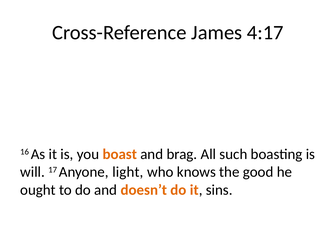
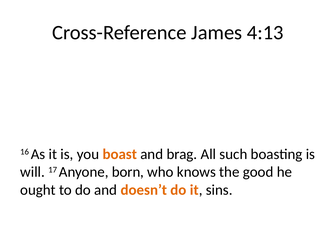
4:17: 4:17 -> 4:13
light: light -> born
